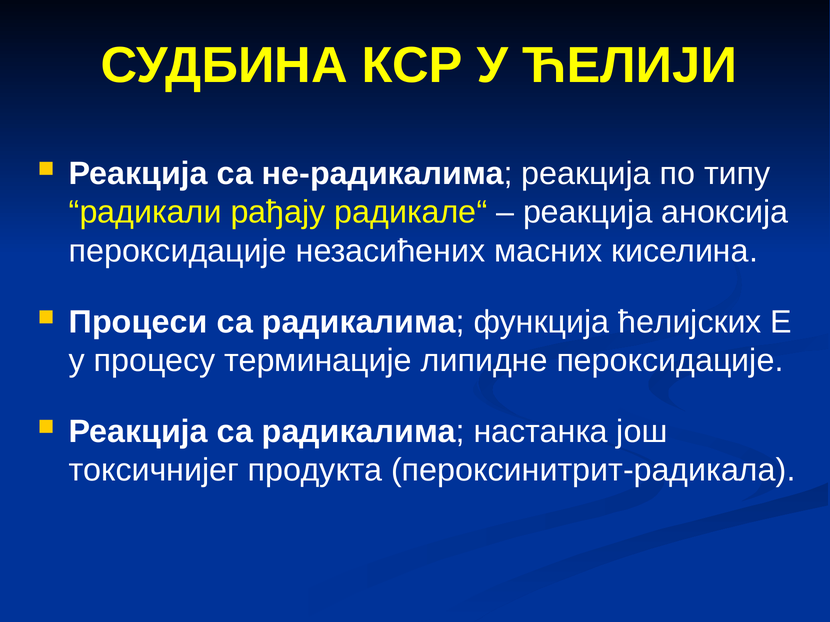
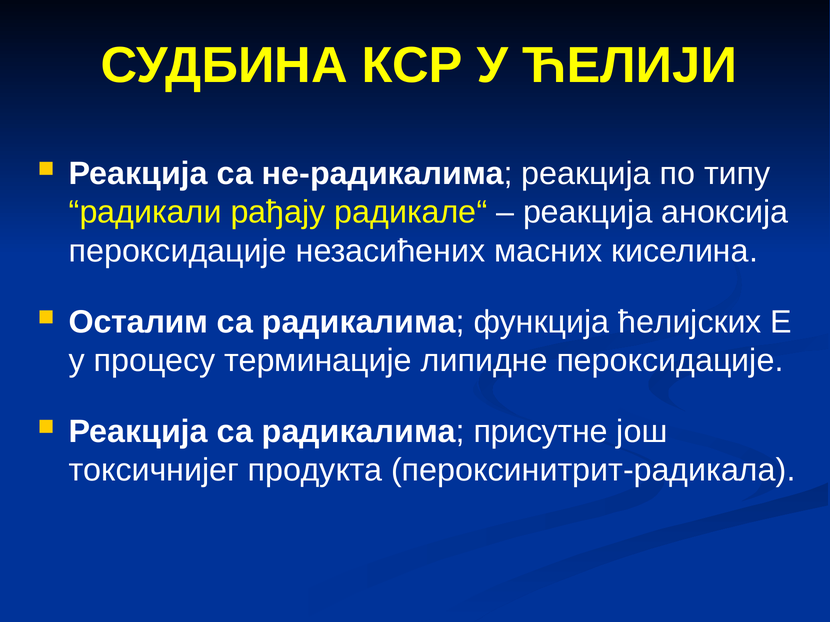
Процеси: Процеси -> Осталим
настанка: настанка -> присутне
